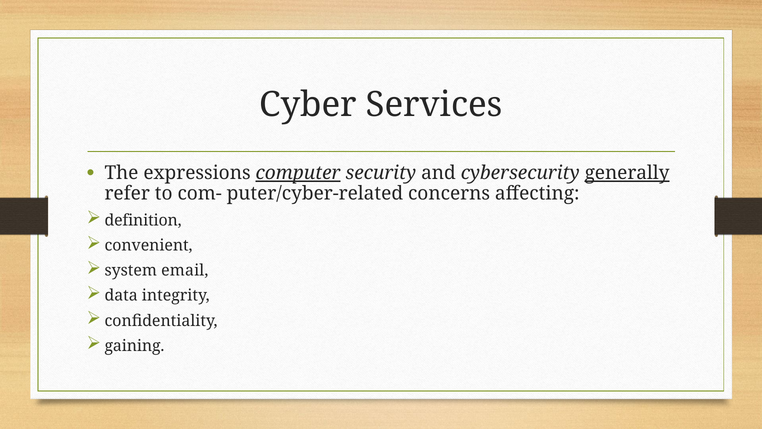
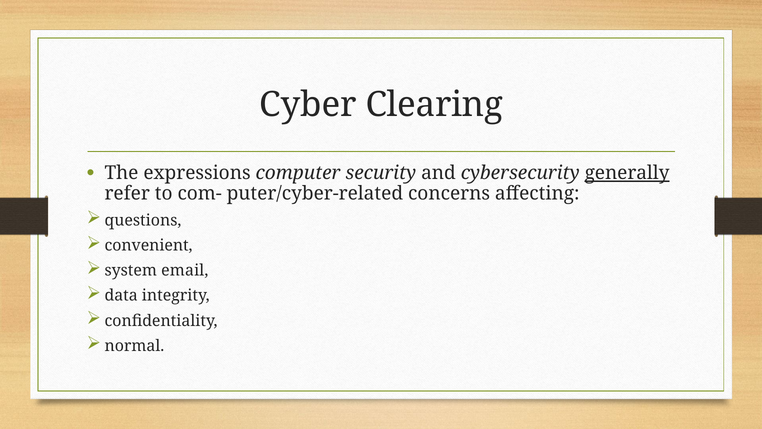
Services: Services -> Clearing
computer underline: present -> none
definition: definition -> questions
gaining: gaining -> normal
